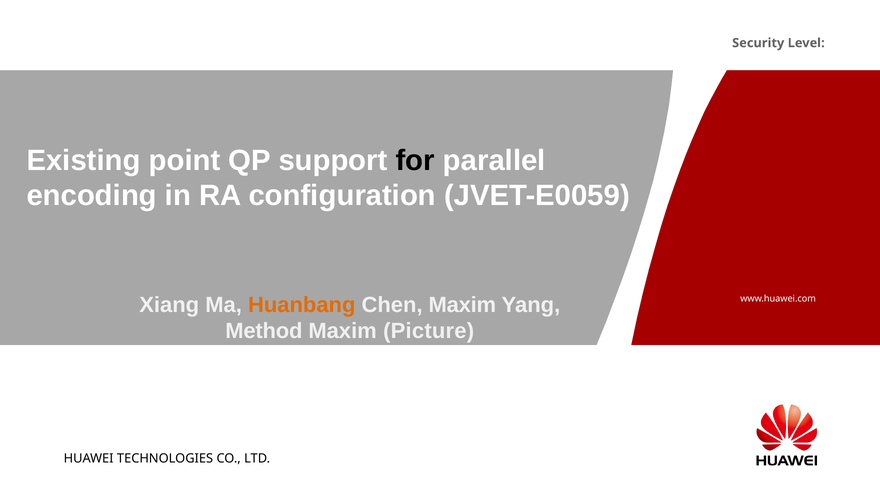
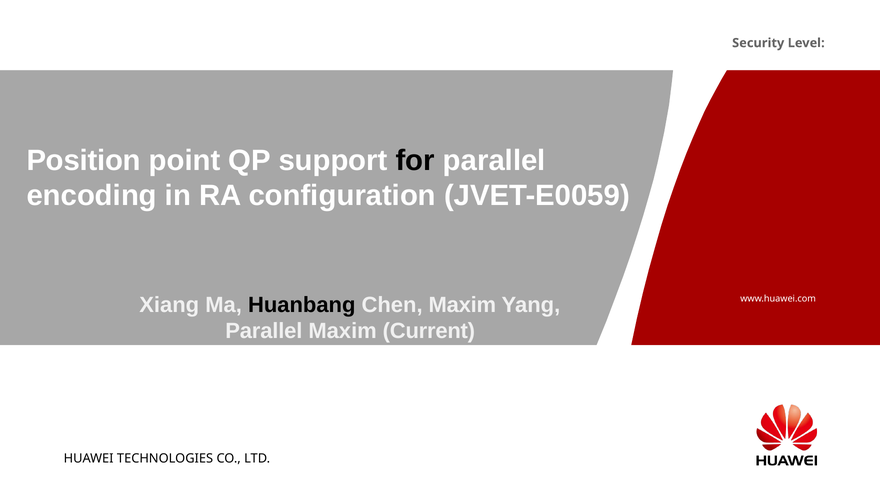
Existing: Existing -> Position
Huanbang colour: orange -> black
Method at (264, 331): Method -> Parallel
Picture: Picture -> Current
